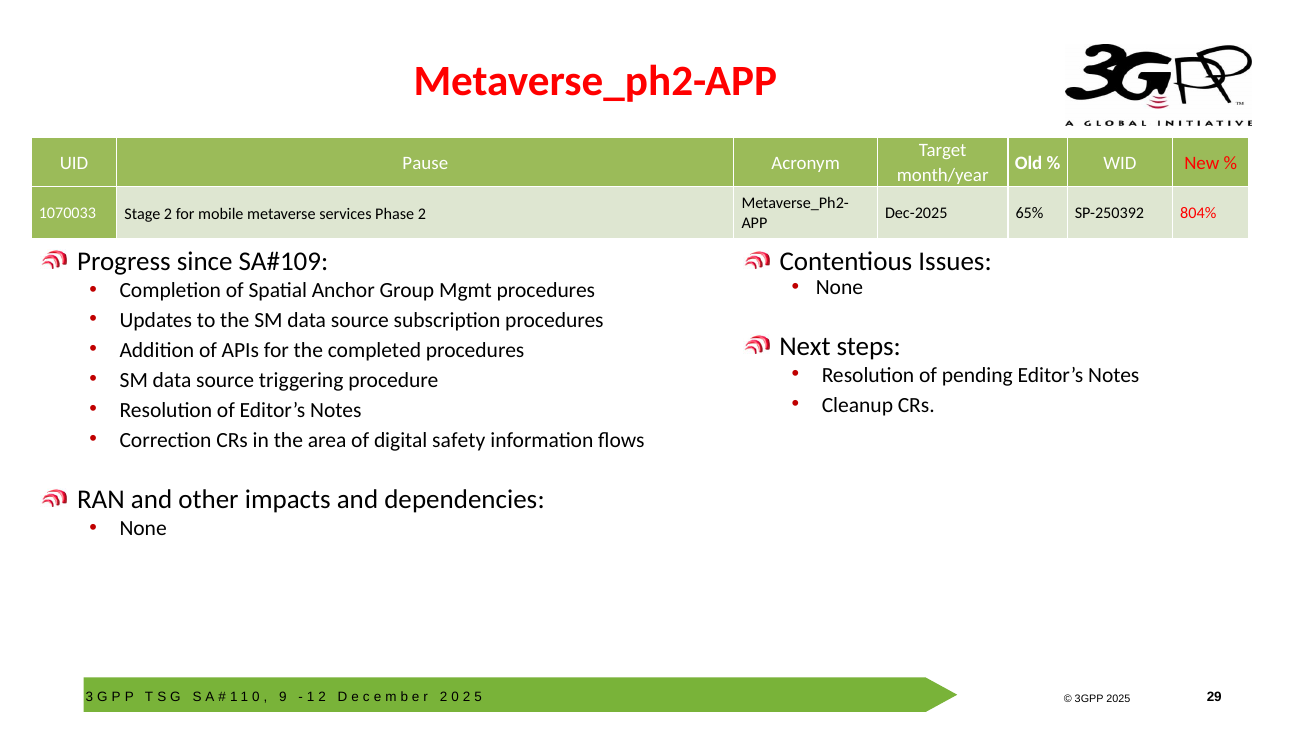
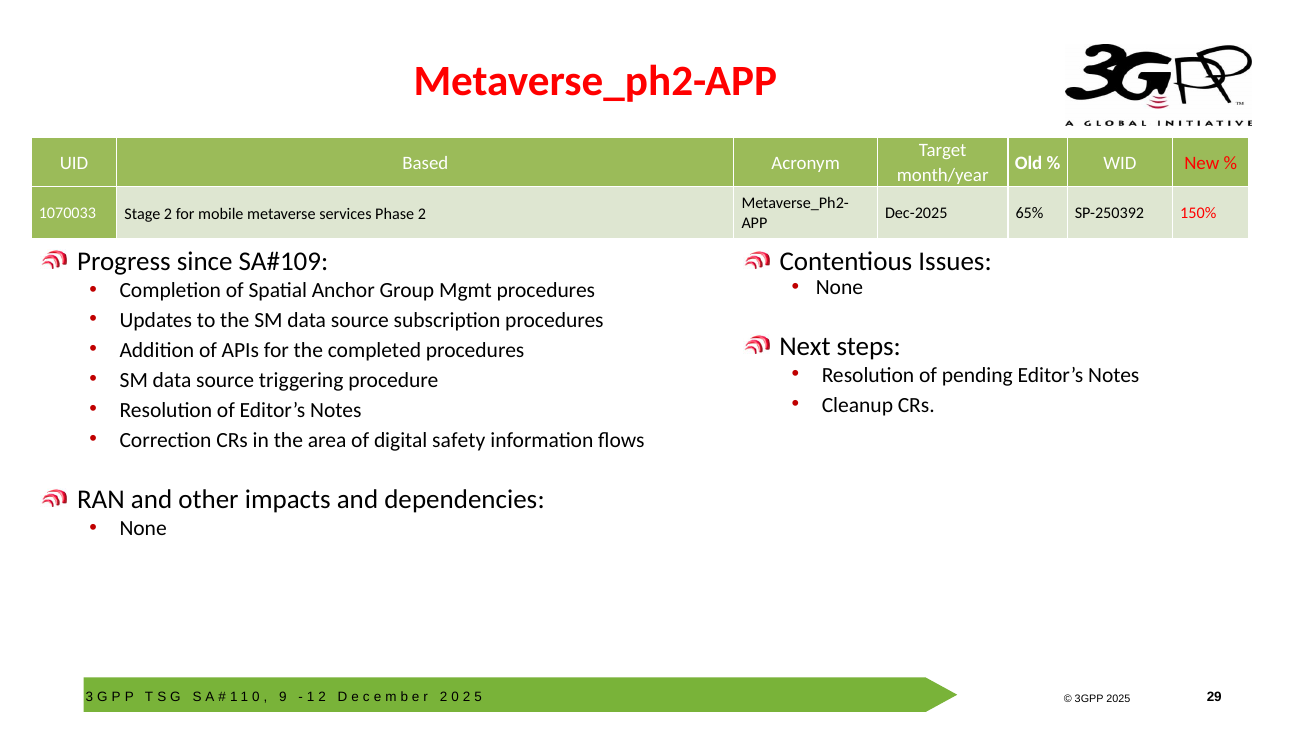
Pause: Pause -> Based
804%: 804% -> 150%
